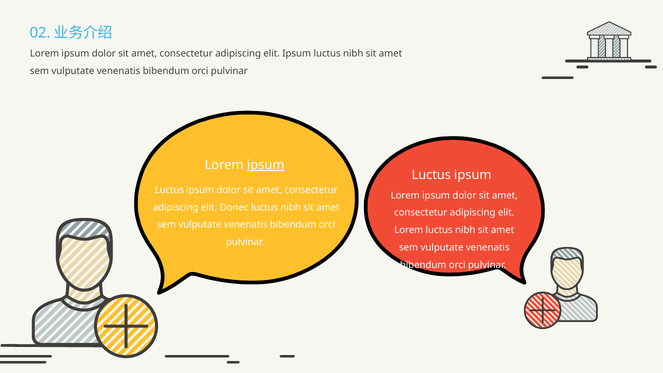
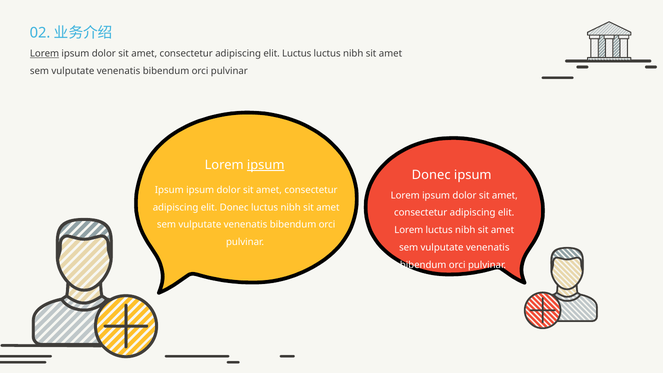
Lorem at (45, 53) underline: none -> present
elit Ipsum: Ipsum -> Luctus
Luctus at (431, 175): Luctus -> Donec
Luctus at (169, 190): Luctus -> Ipsum
